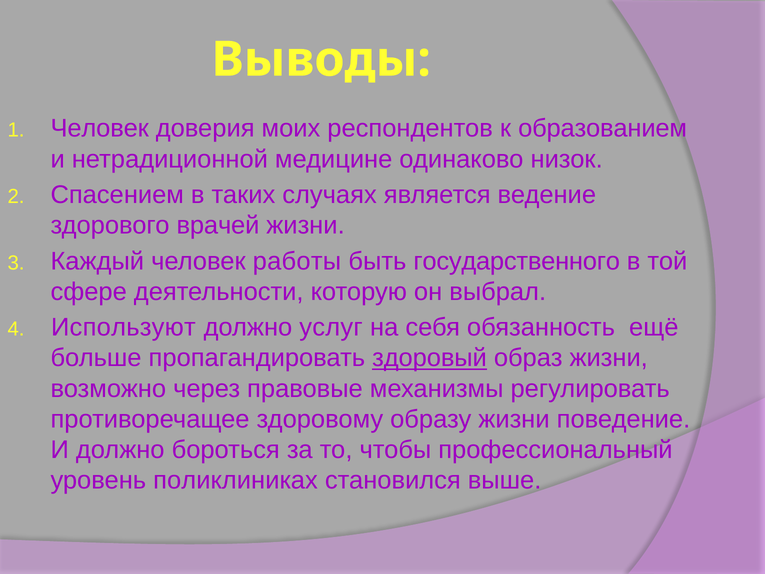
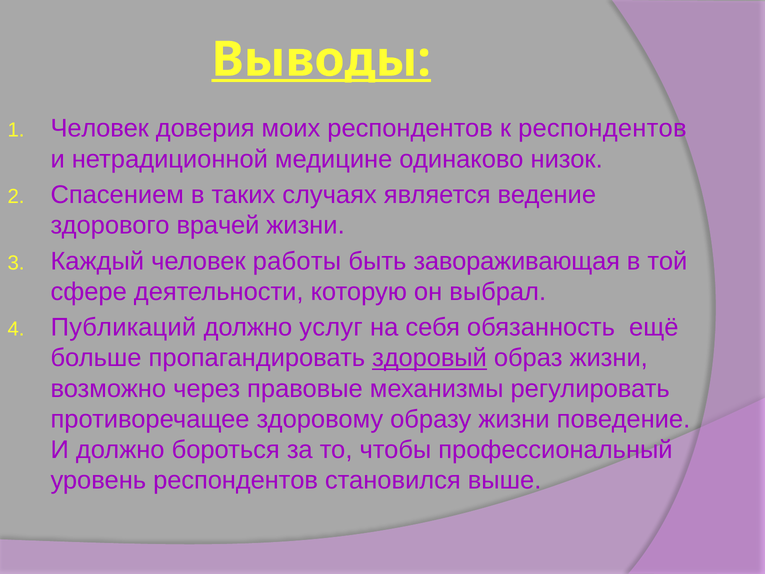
Выводы underline: none -> present
к образованием: образованием -> респондентов
государственного: государственного -> завораживающая
Используют: Используют -> Публикаций
уровень поликлиниках: поликлиниках -> респондентов
